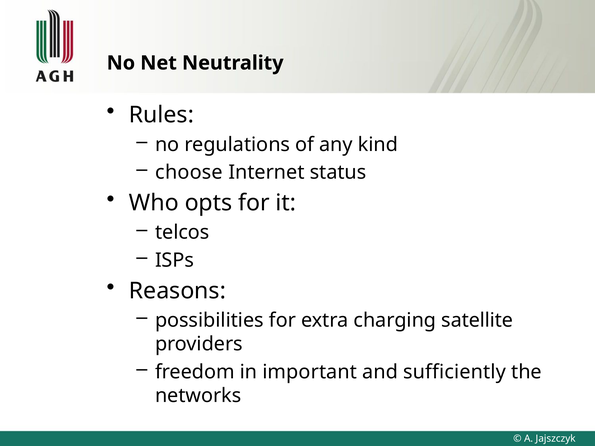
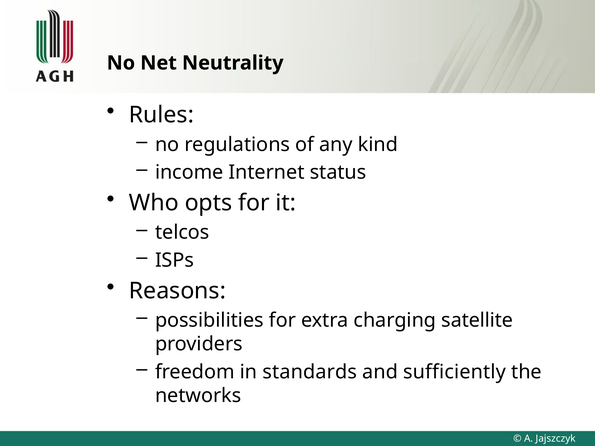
choose: choose -> income
important: important -> standards
